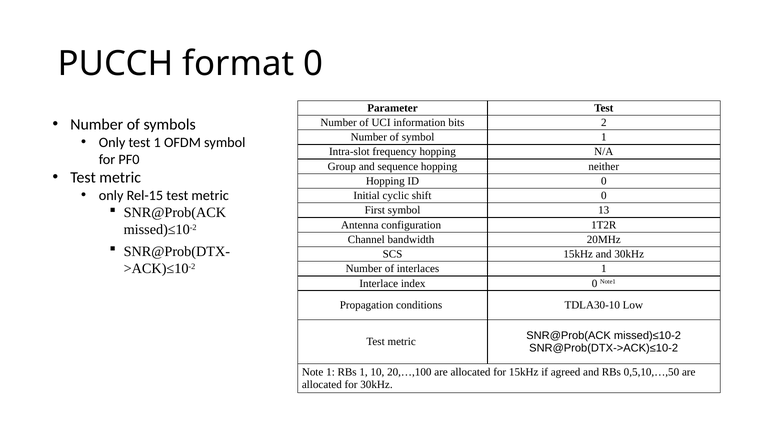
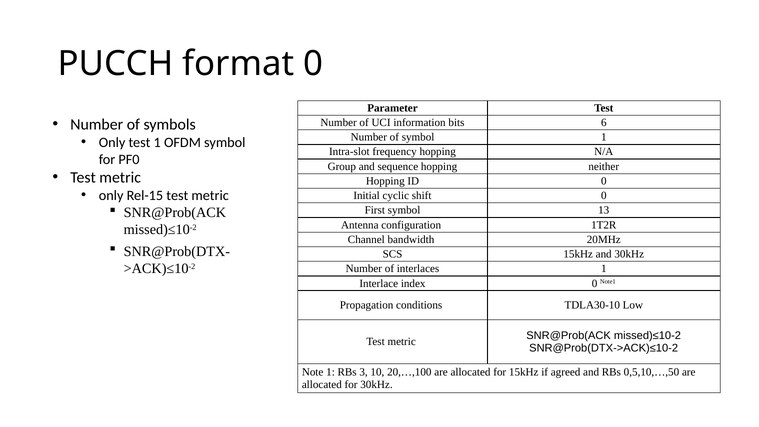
2: 2 -> 6
RBs 1: 1 -> 3
